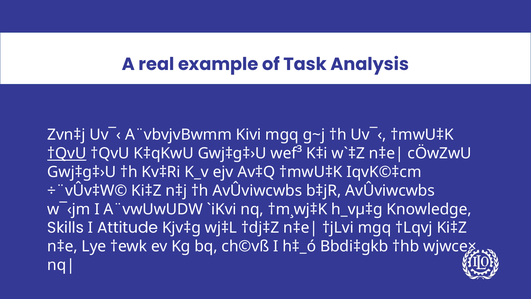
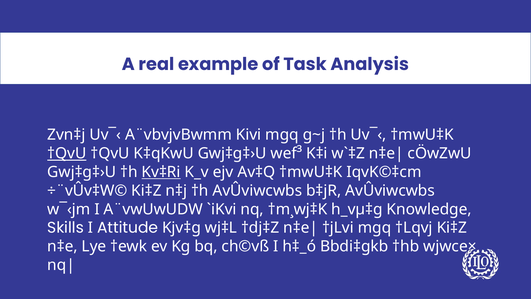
Kv‡Ri underline: none -> present
